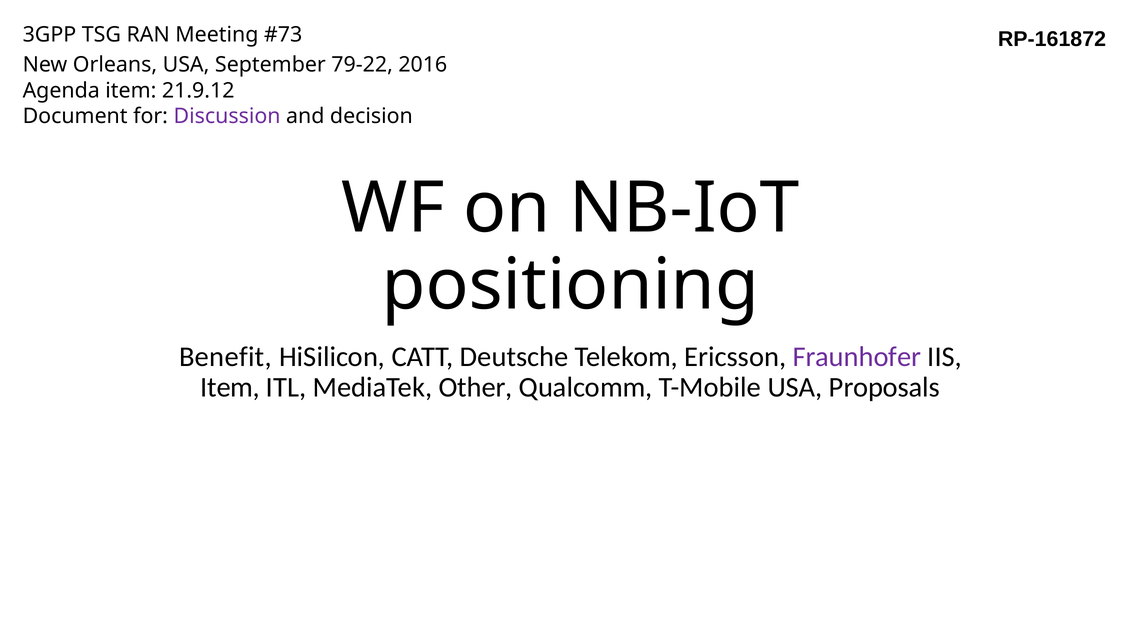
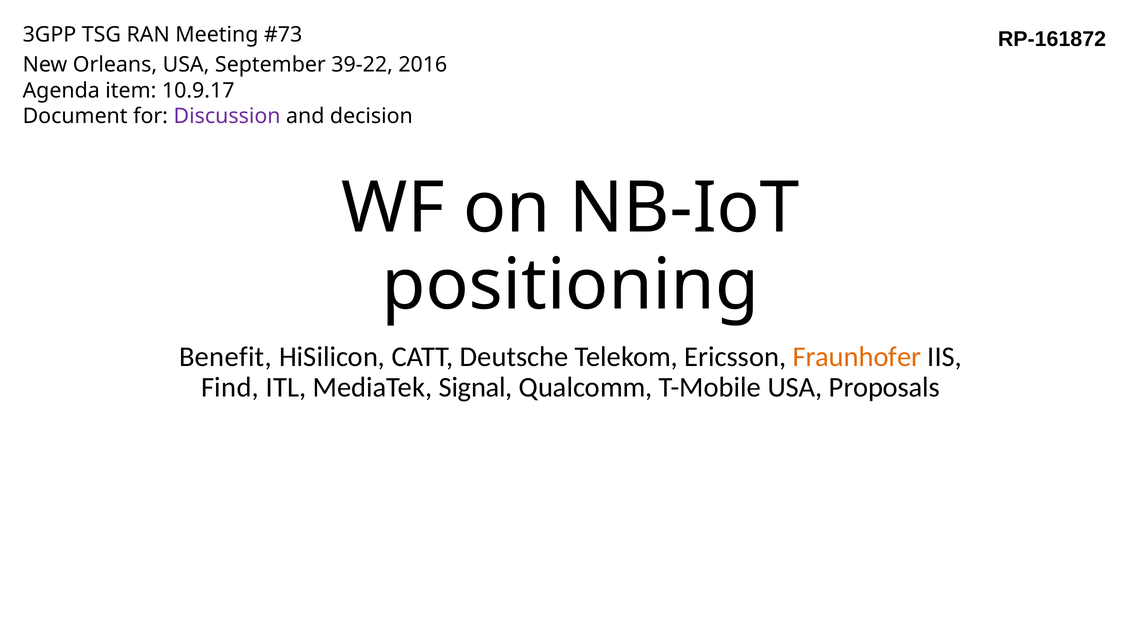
79-22: 79-22 -> 39-22
21.9.12: 21.9.12 -> 10.9.17
Fraunhofer colour: purple -> orange
Item at (230, 387): Item -> Find
Other: Other -> Signal
